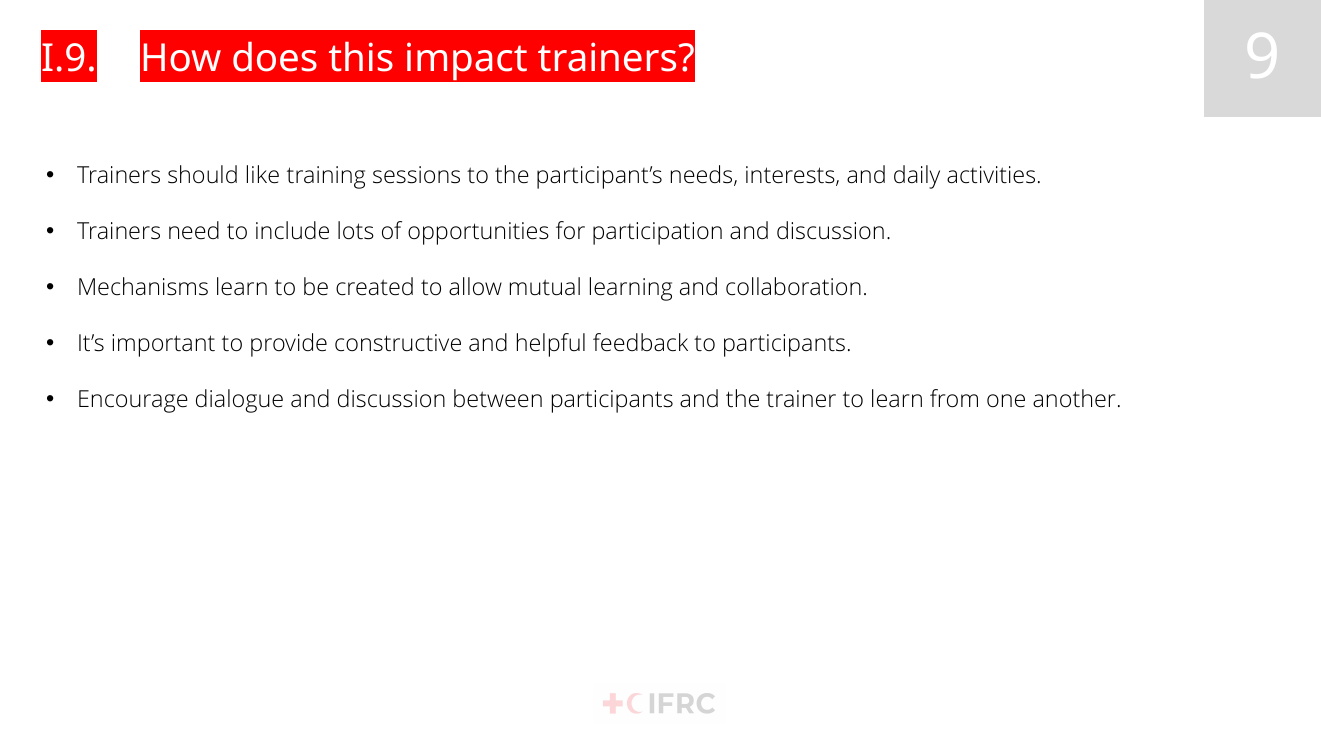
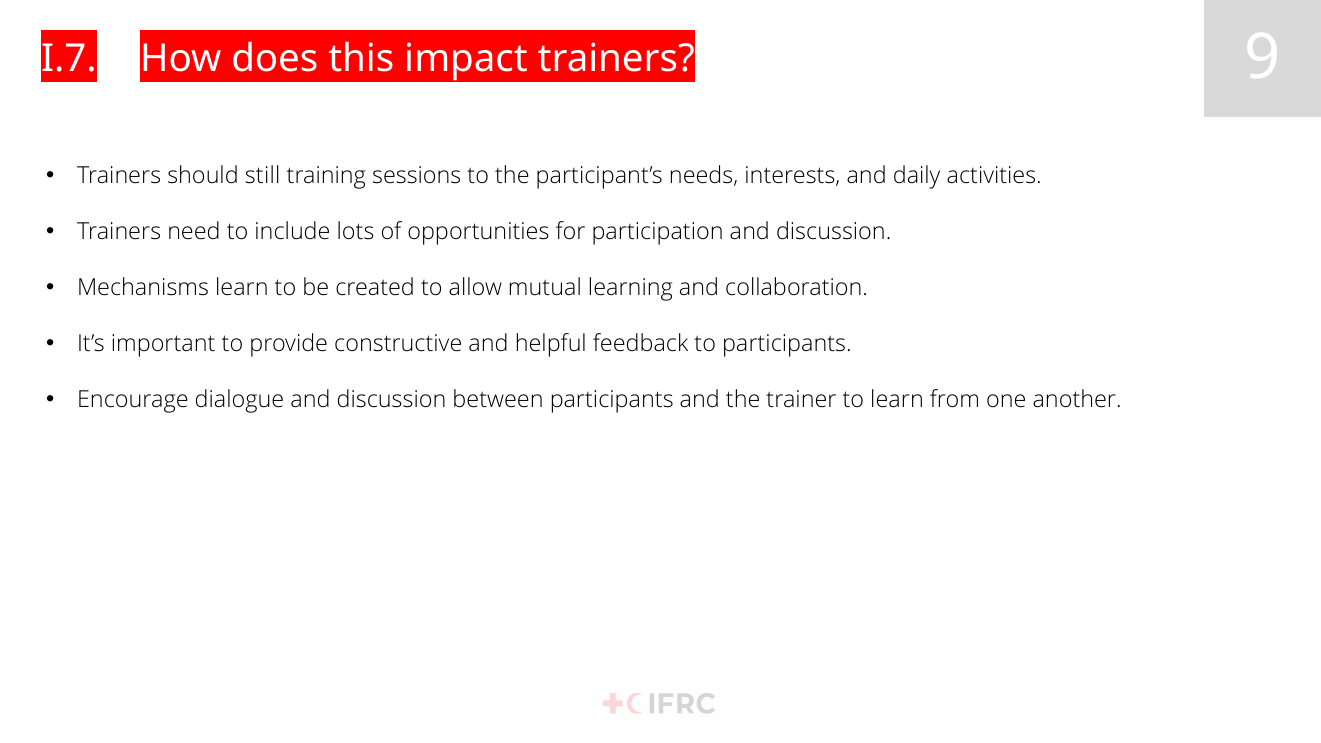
I.9: I.9 -> I.7
like: like -> still
